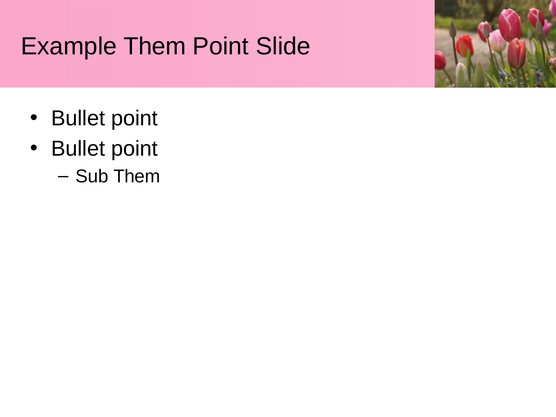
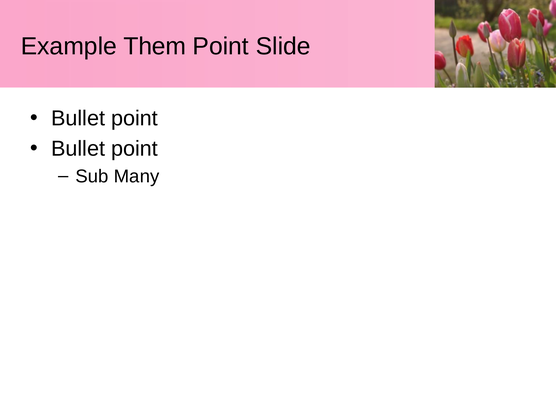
Sub Them: Them -> Many
